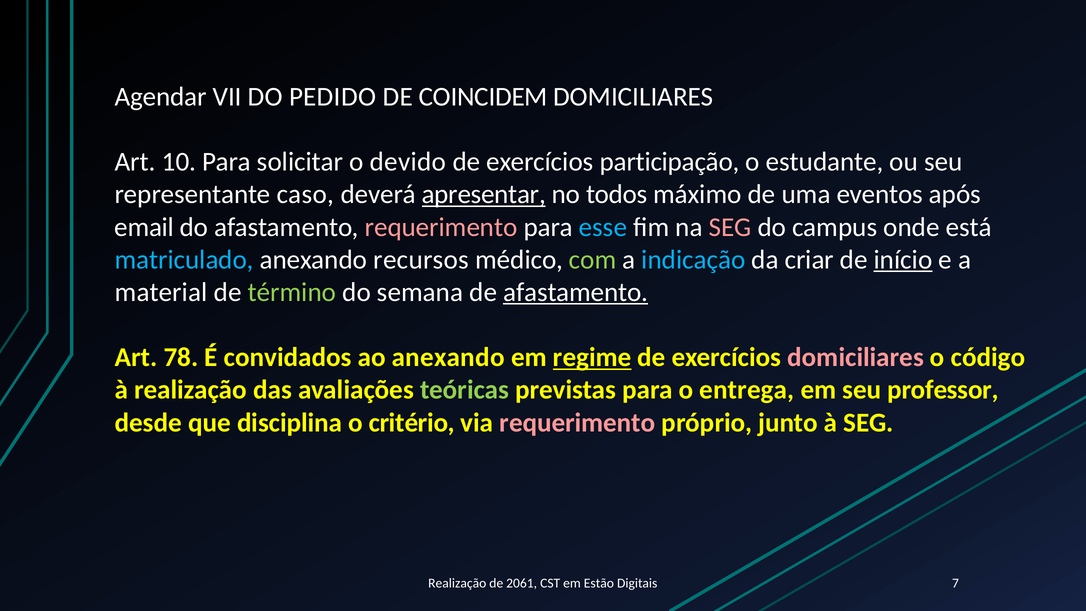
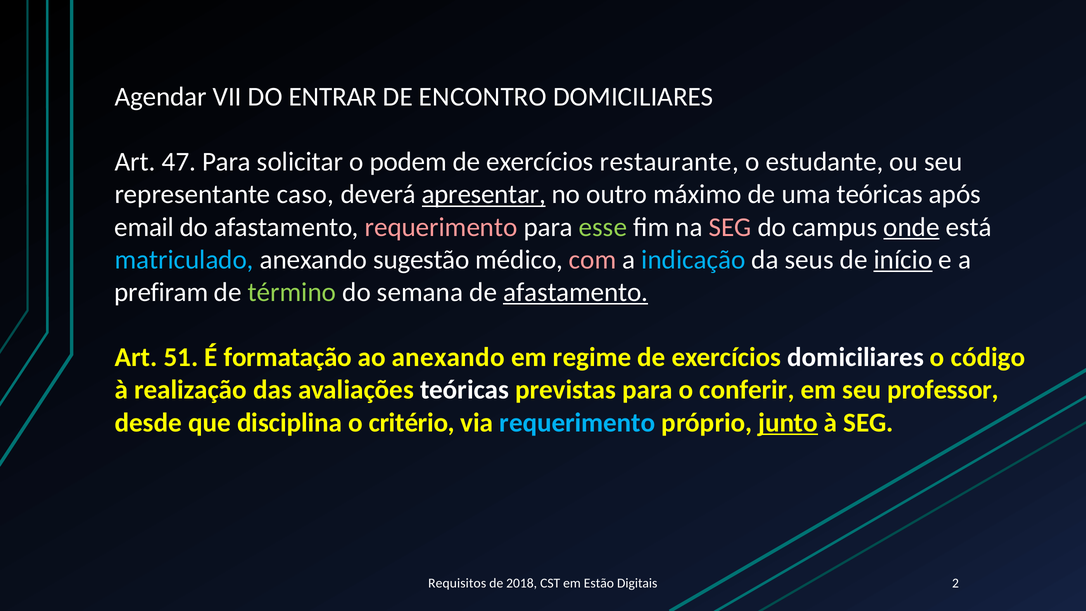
PEDIDO: PEDIDO -> ENTRAR
COINCIDEM: COINCIDEM -> ENCONTRO
10: 10 -> 47
devido: devido -> podem
participação: participação -> restaurante
todos: todos -> outro
uma eventos: eventos -> teóricas
esse colour: light blue -> light green
onde underline: none -> present
recursos: recursos -> sugestão
com colour: light green -> pink
criar: criar -> seus
material: material -> prefiram
78: 78 -> 51
convidados: convidados -> formatação
regime underline: present -> none
domiciliares at (856, 357) colour: pink -> white
teóricas at (465, 390) colour: light green -> white
entrega: entrega -> conferir
requerimento at (577, 423) colour: pink -> light blue
junto underline: none -> present
Realização at (457, 584): Realização -> Requisitos
2061: 2061 -> 2018
7: 7 -> 2
